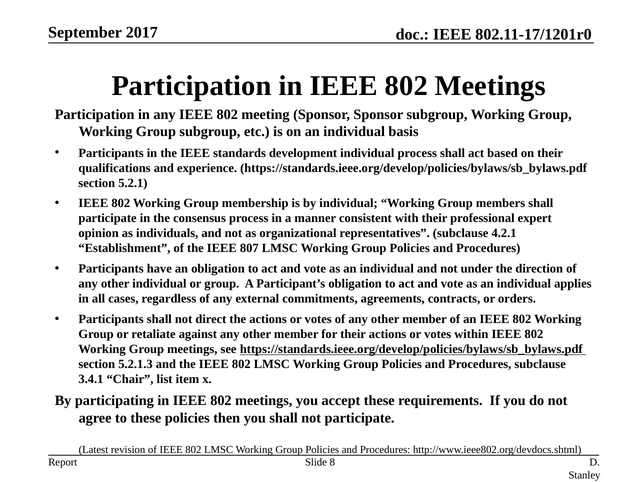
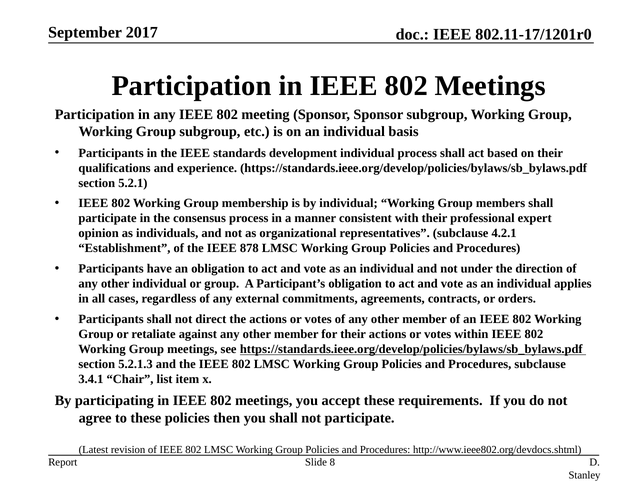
807: 807 -> 878
